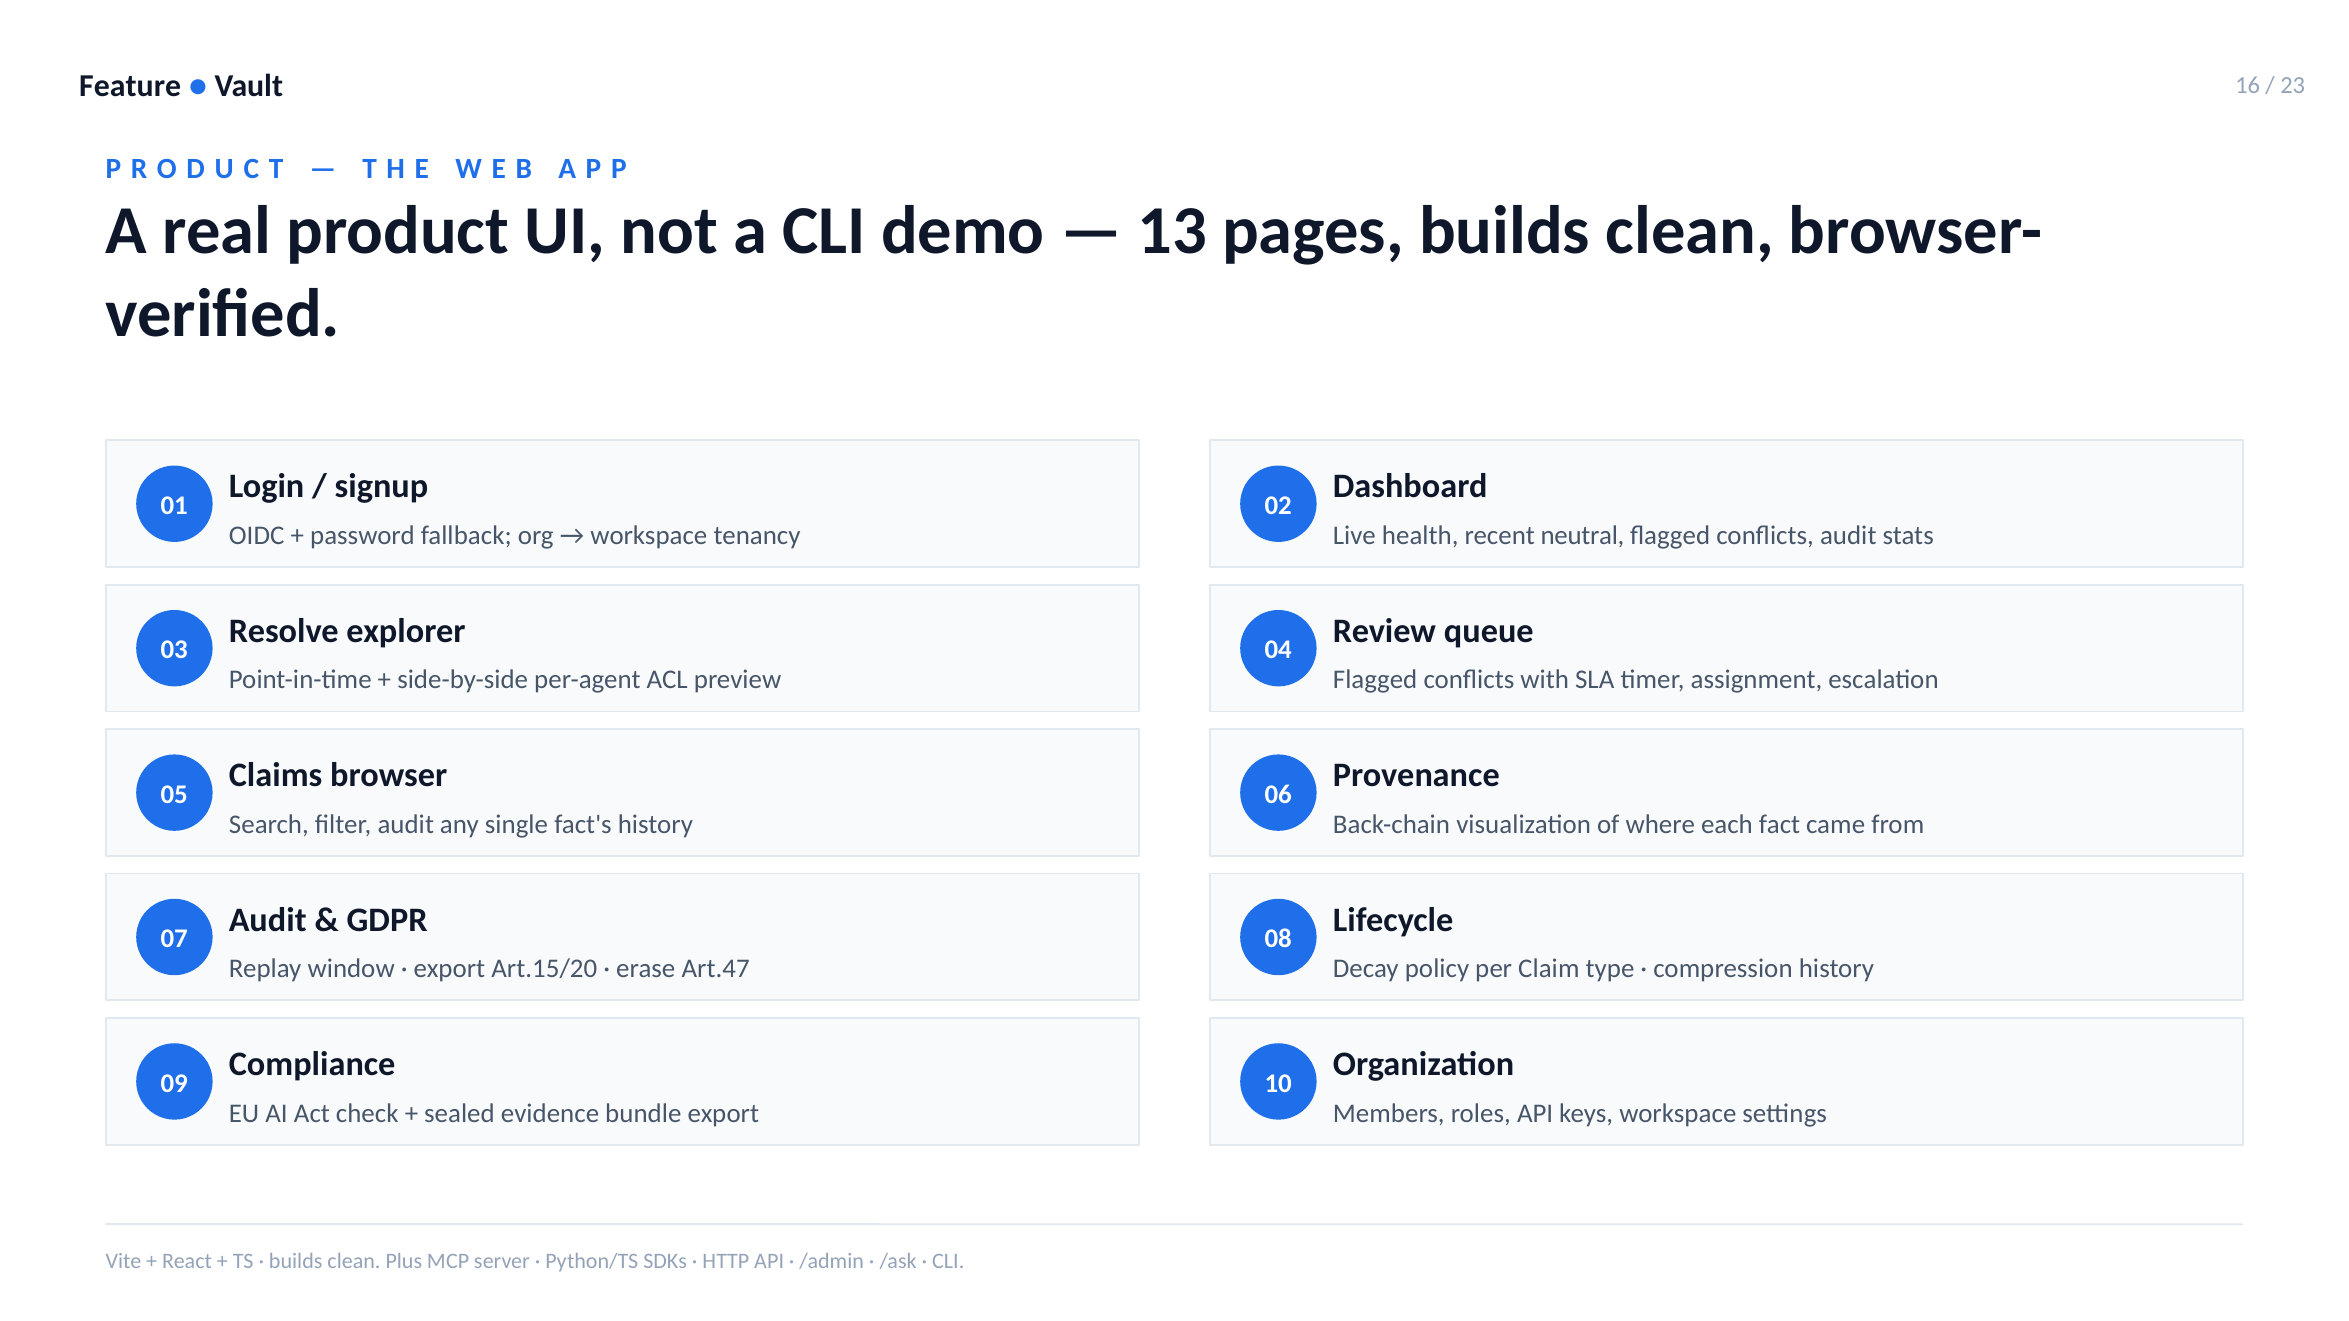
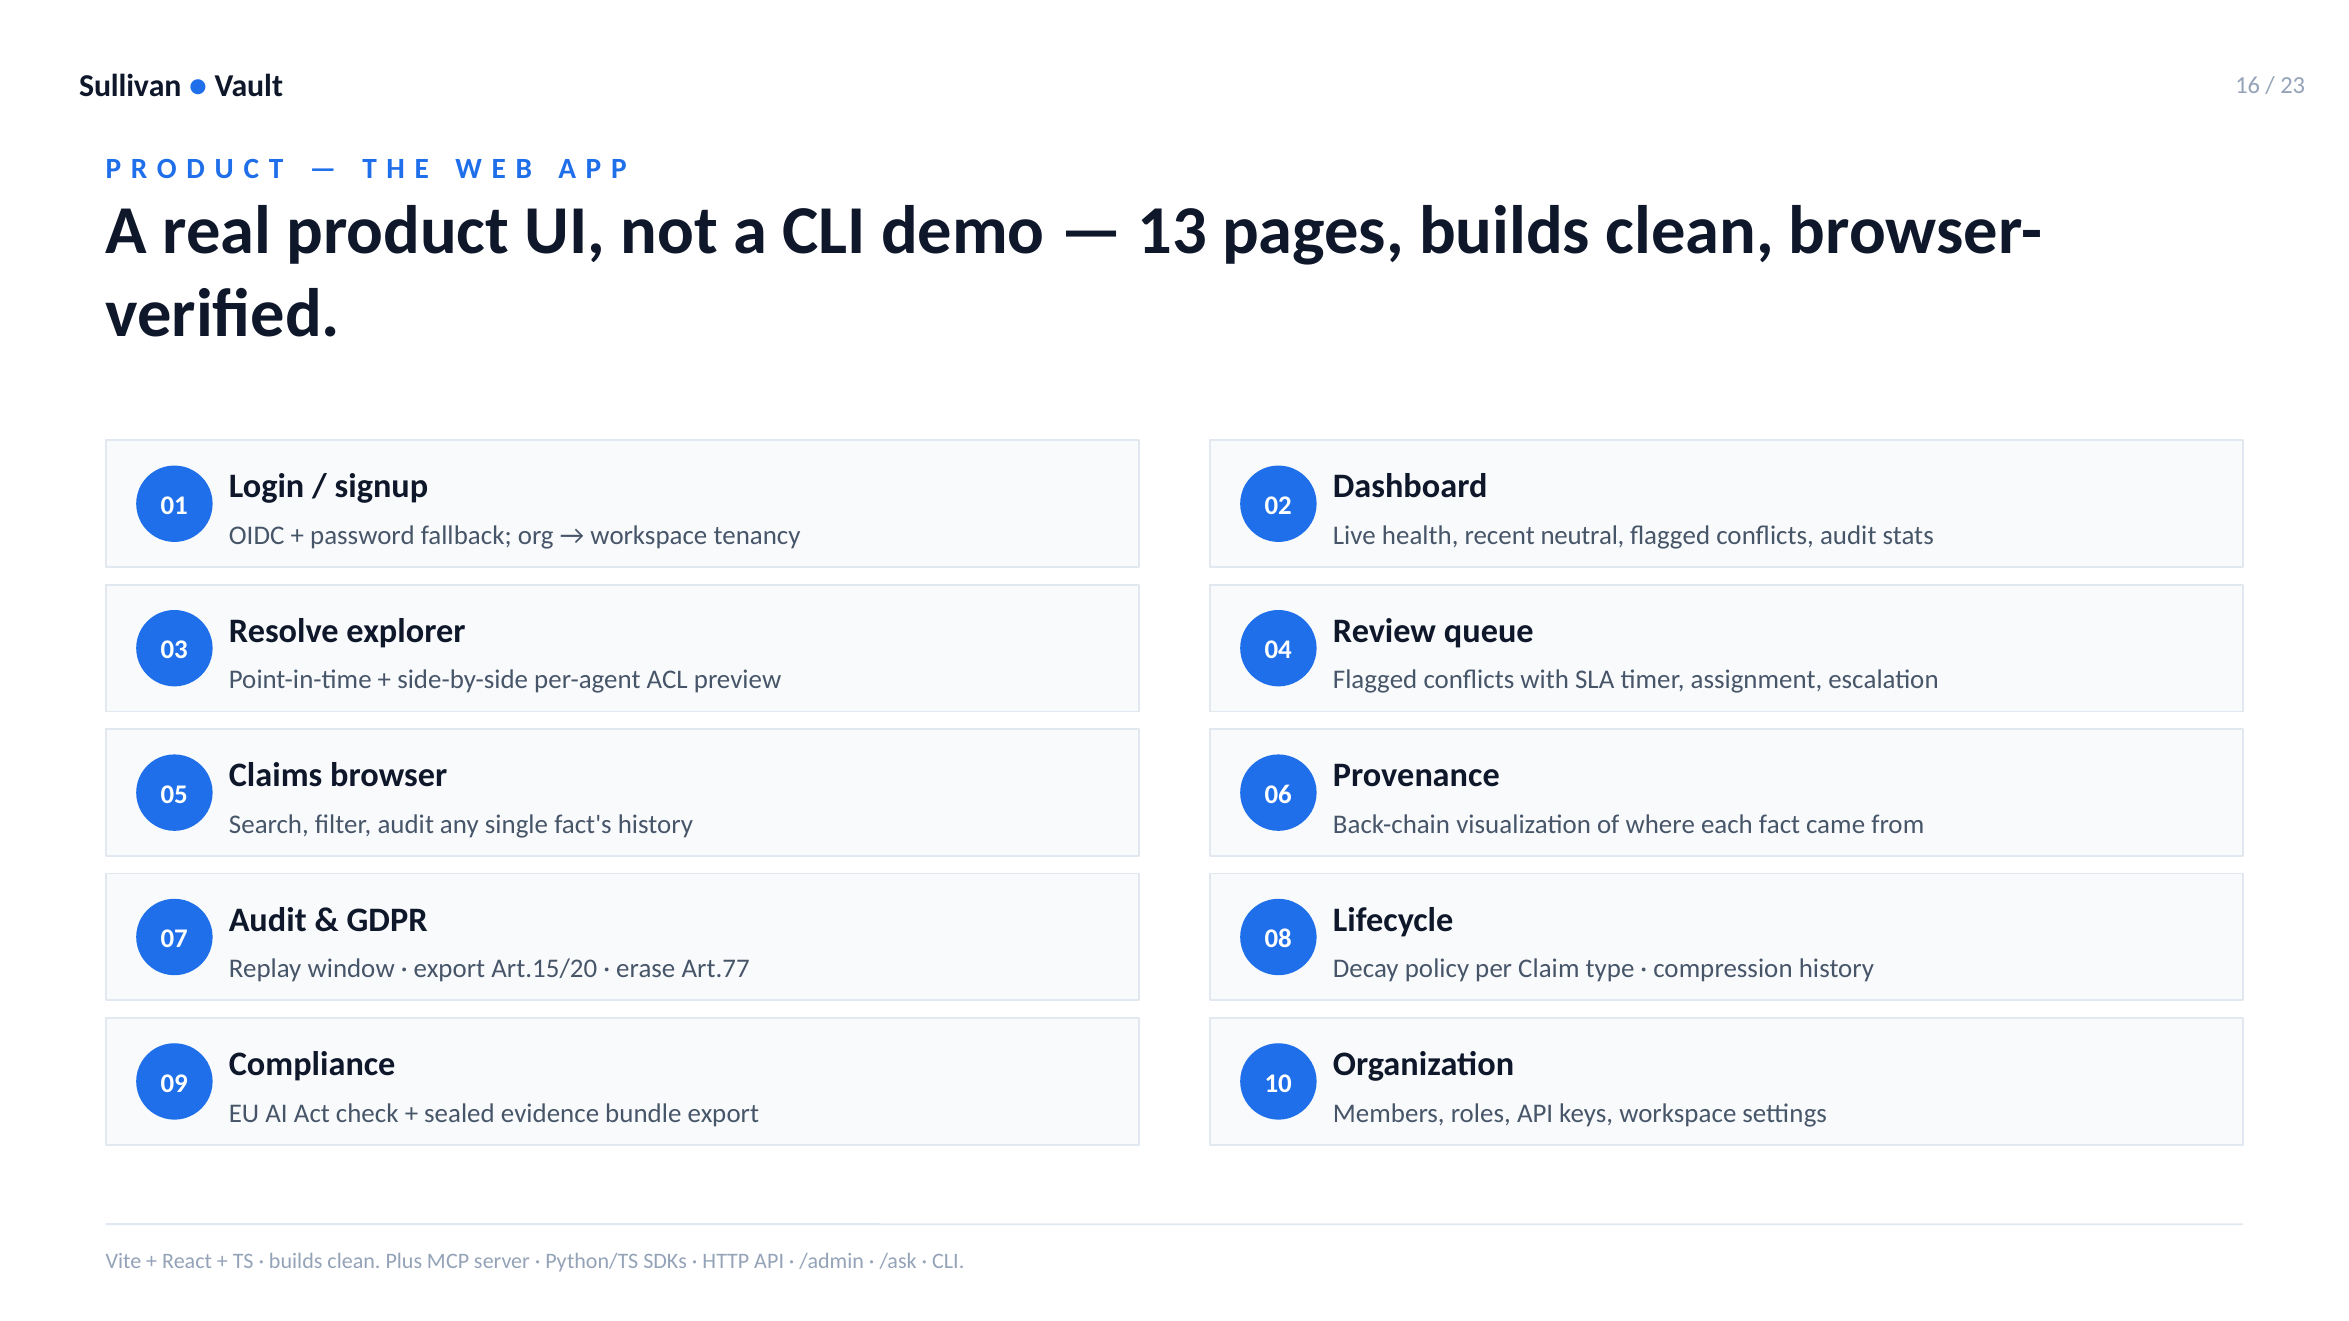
Feature: Feature -> Sullivan
Art.47: Art.47 -> Art.77
